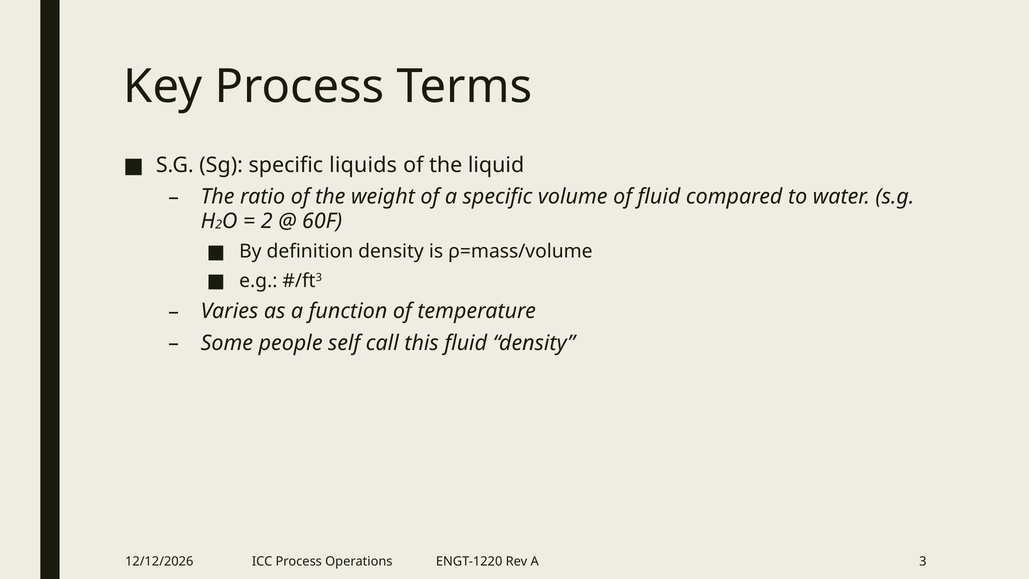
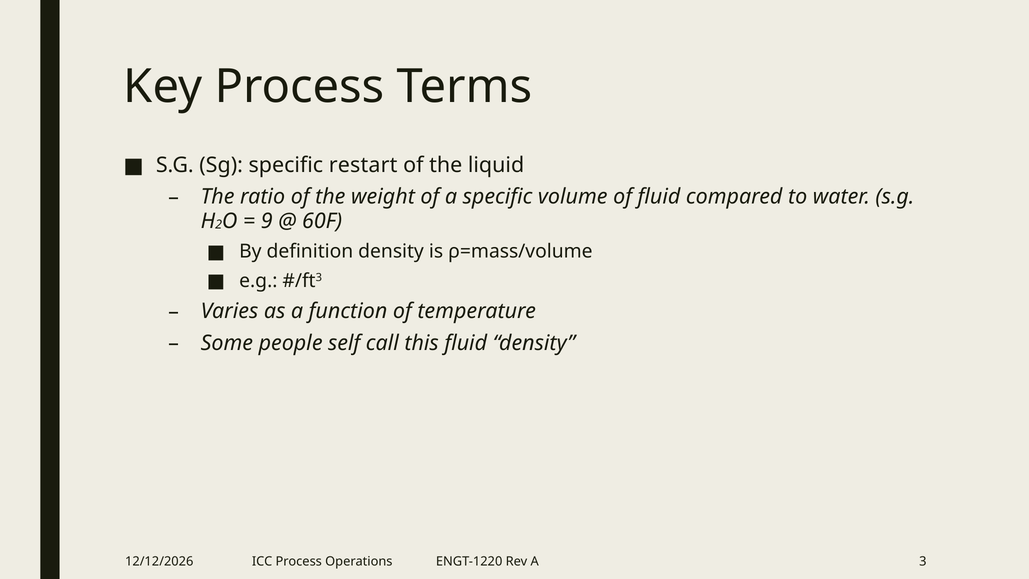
liquids: liquids -> restart
2 at (267, 221): 2 -> 9
